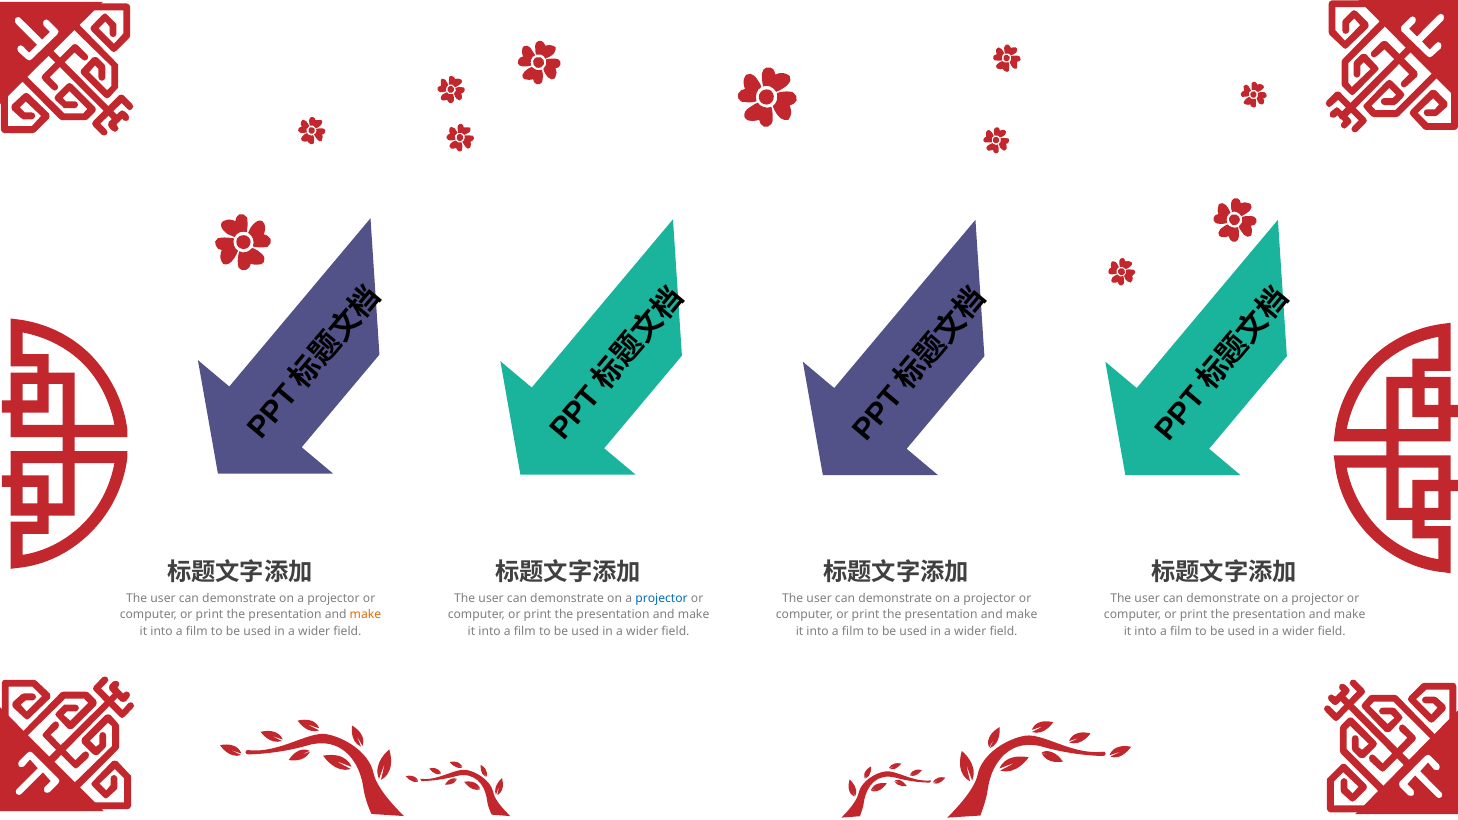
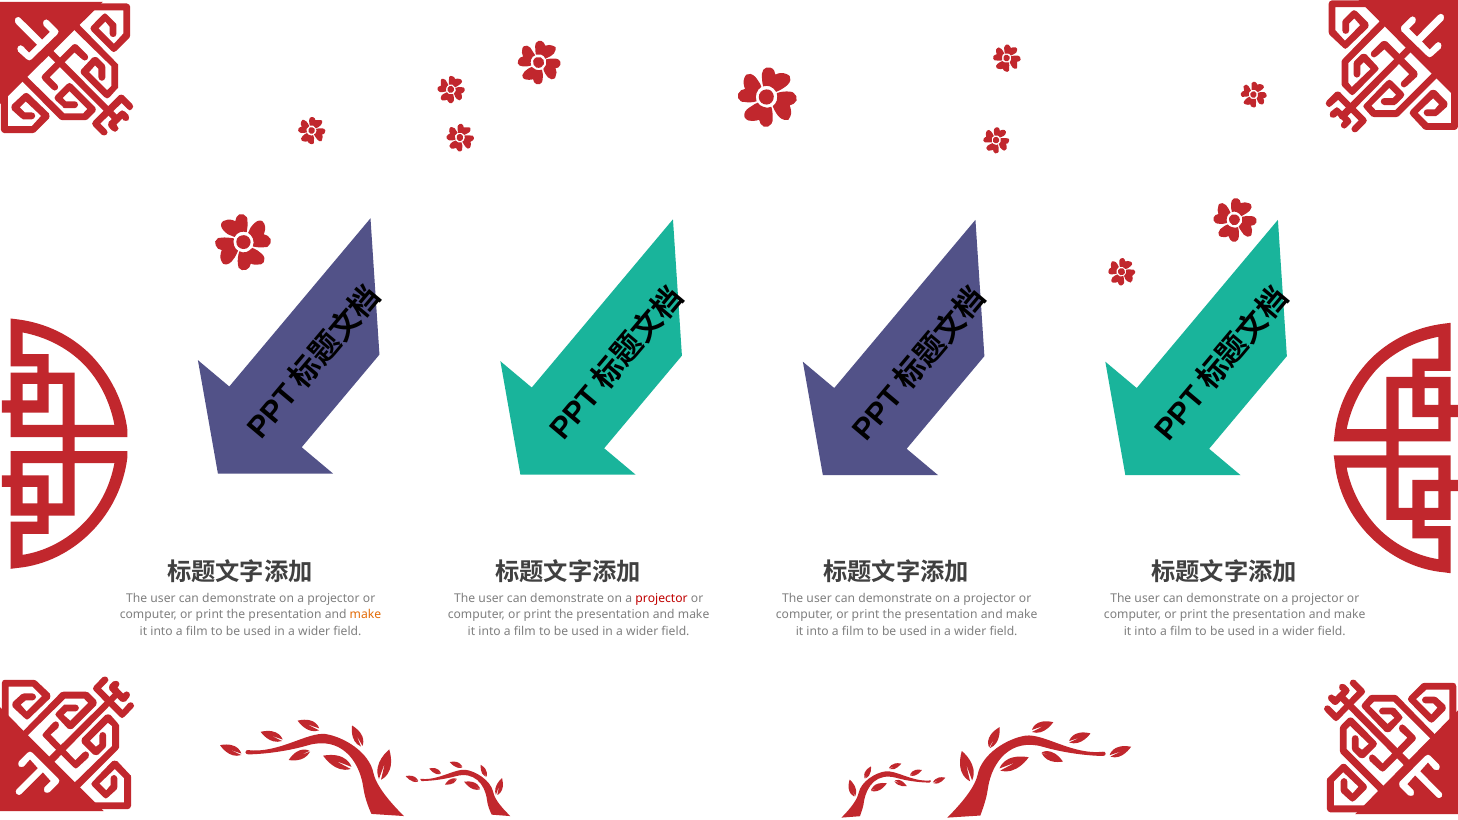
projector at (662, 598) colour: blue -> red
